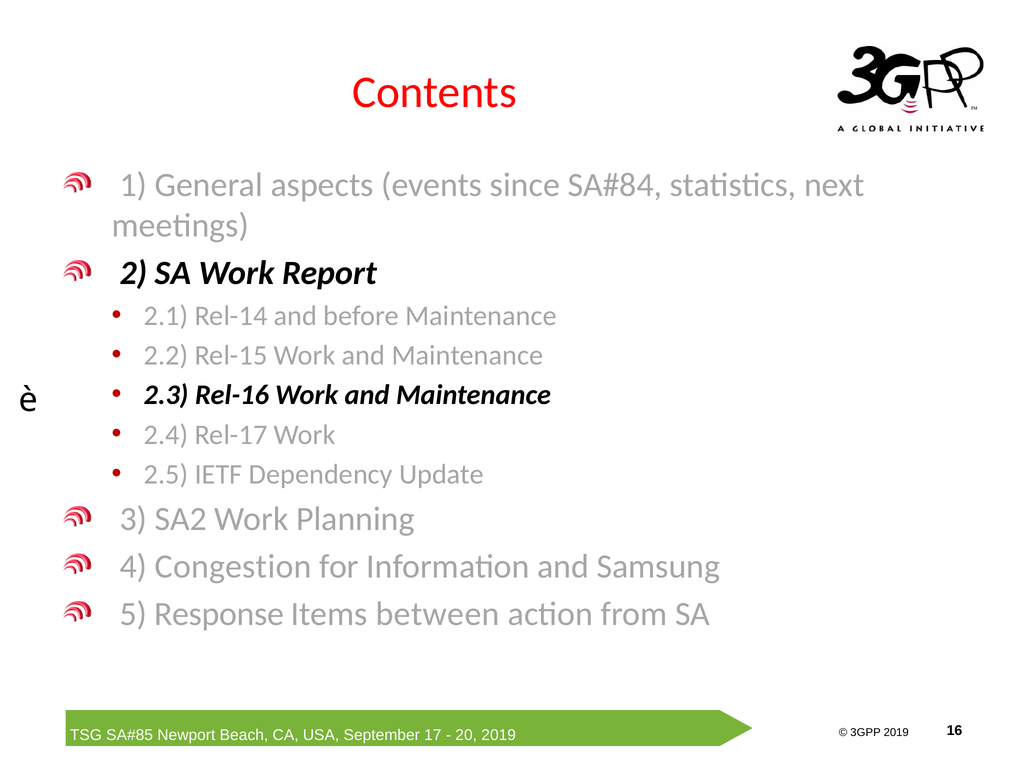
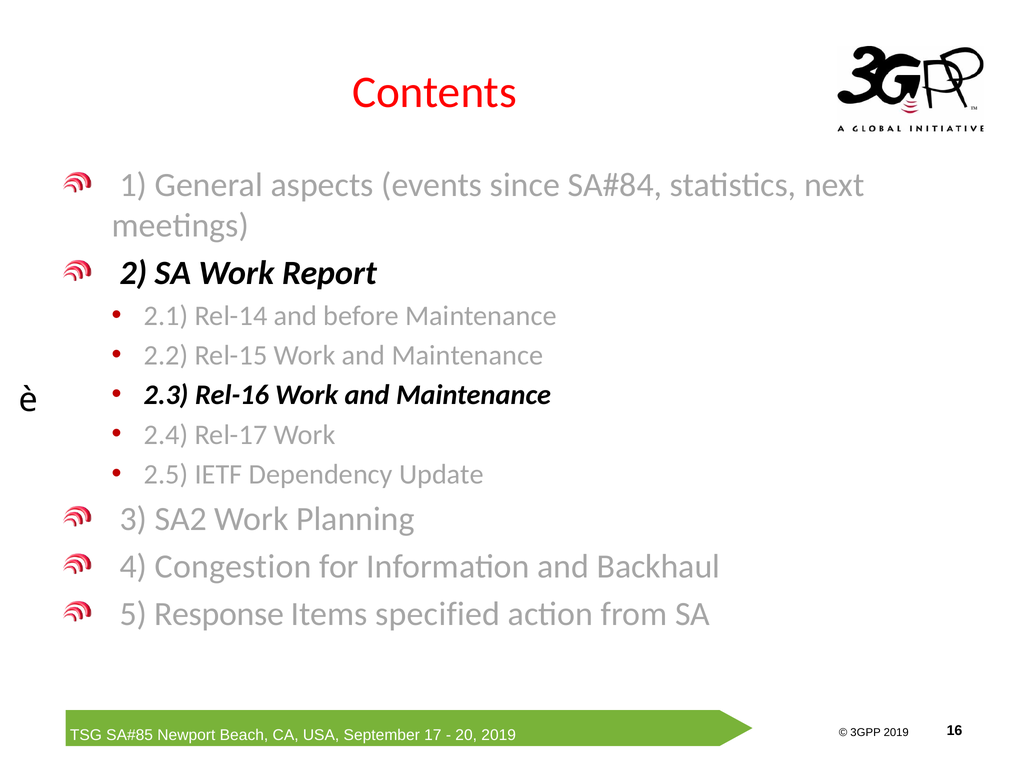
Samsung: Samsung -> Backhaul
between: between -> specified
